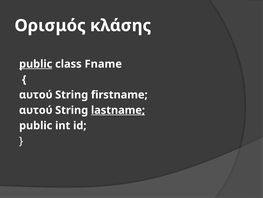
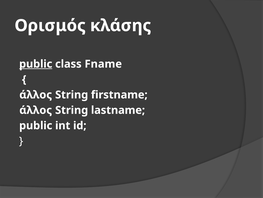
αυτού at (36, 94): αυτού -> άλλος
αυτού at (36, 110): αυτού -> άλλος
lastname underline: present -> none
